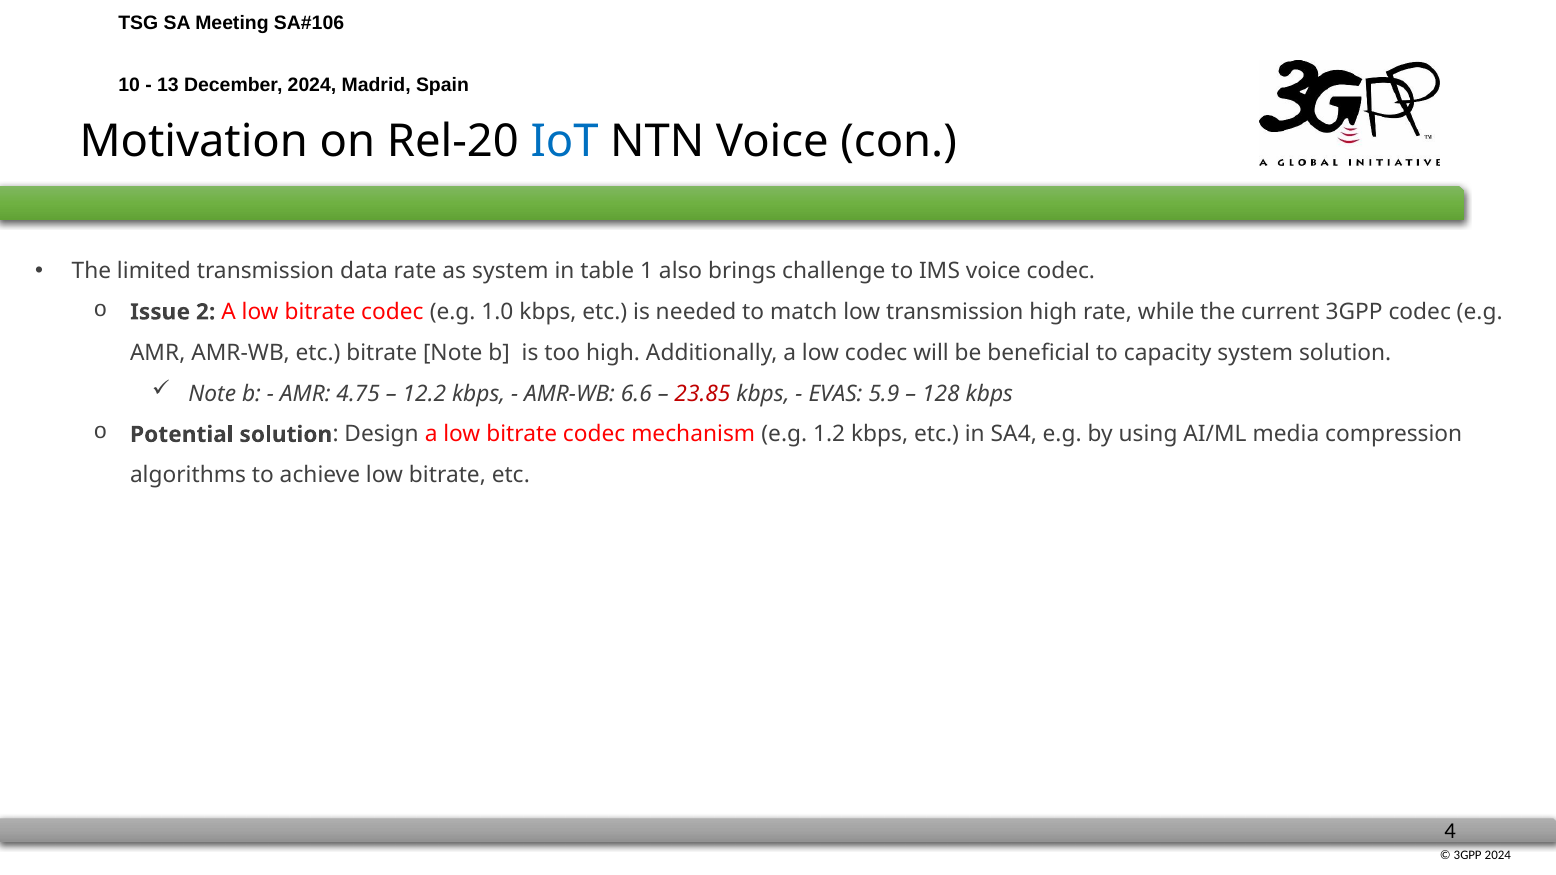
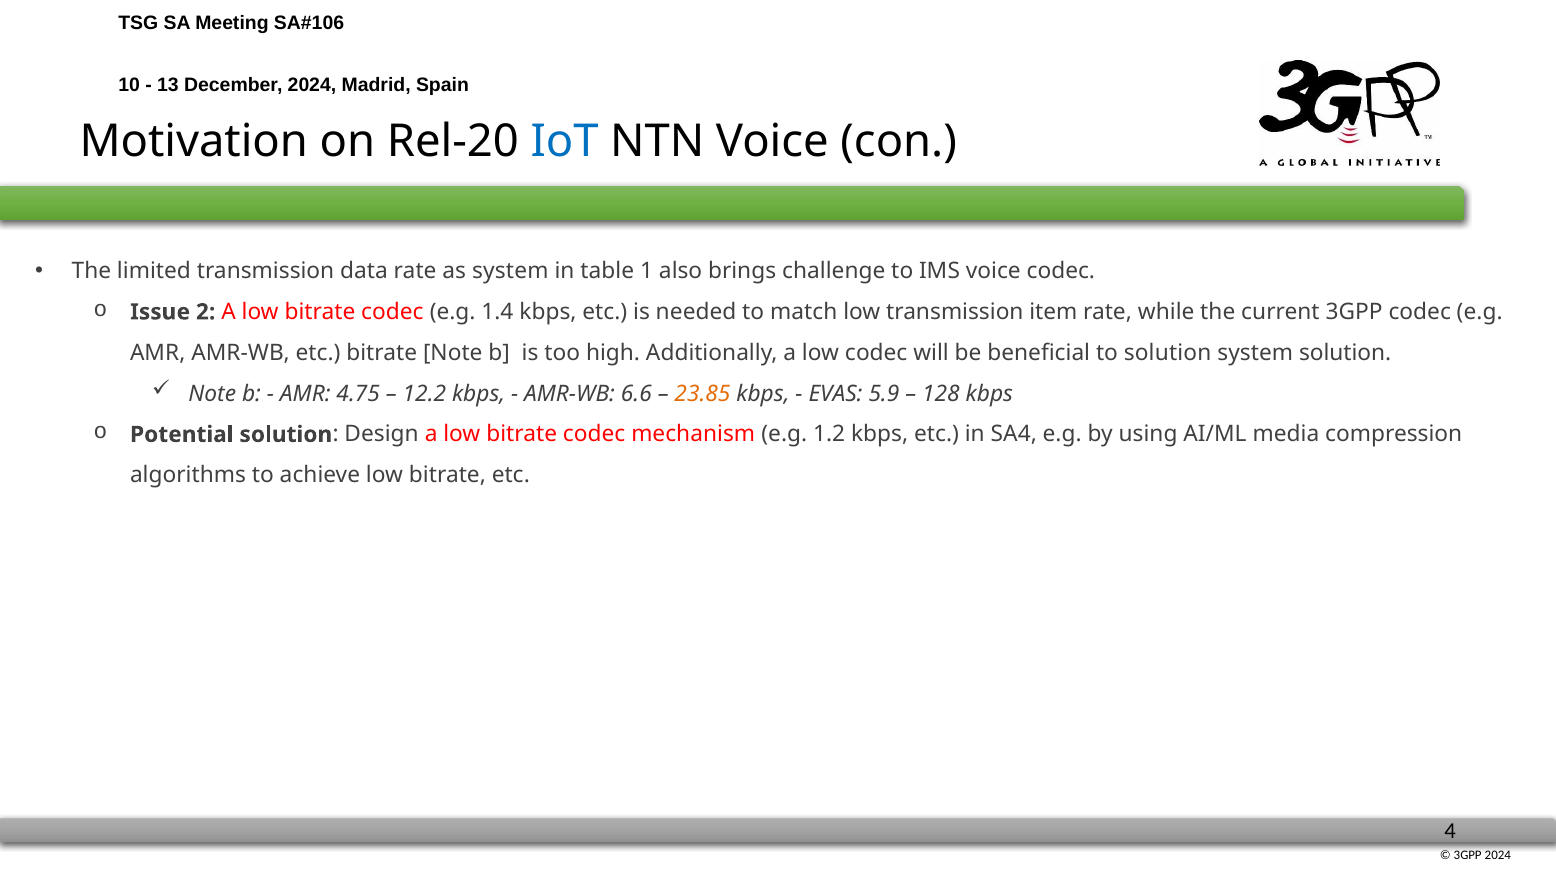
1.0: 1.0 -> 1.4
transmission high: high -> item
to capacity: capacity -> solution
23.85 colour: red -> orange
